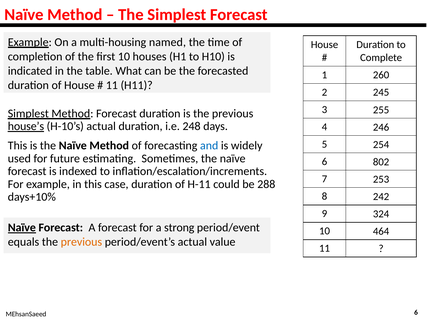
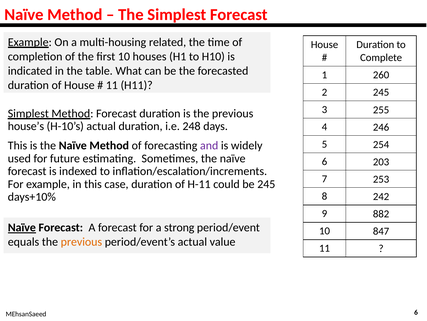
named: named -> related
house’s underline: present -> none
and colour: blue -> purple
802: 802 -> 203
be 288: 288 -> 245
324: 324 -> 882
464: 464 -> 847
